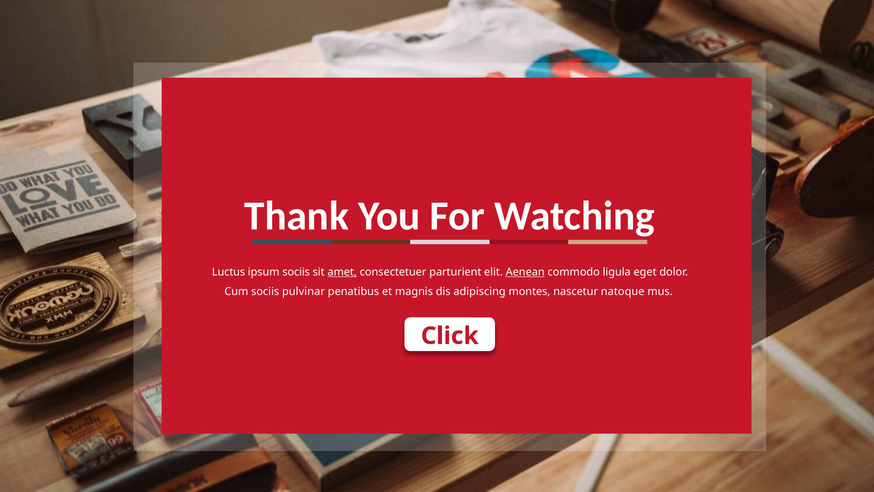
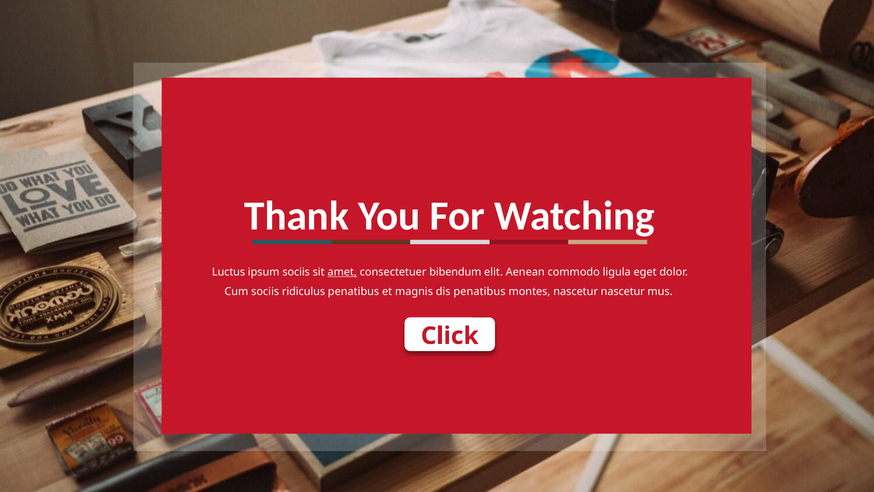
parturient: parturient -> bibendum
Aenean underline: present -> none
pulvinar: pulvinar -> ridiculus
dis adipiscing: adipiscing -> penatibus
nascetur natoque: natoque -> nascetur
